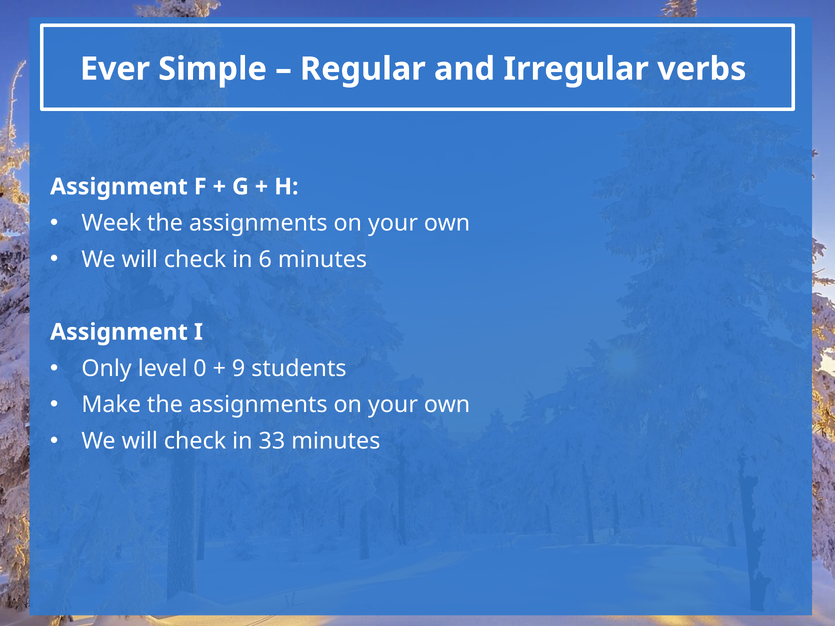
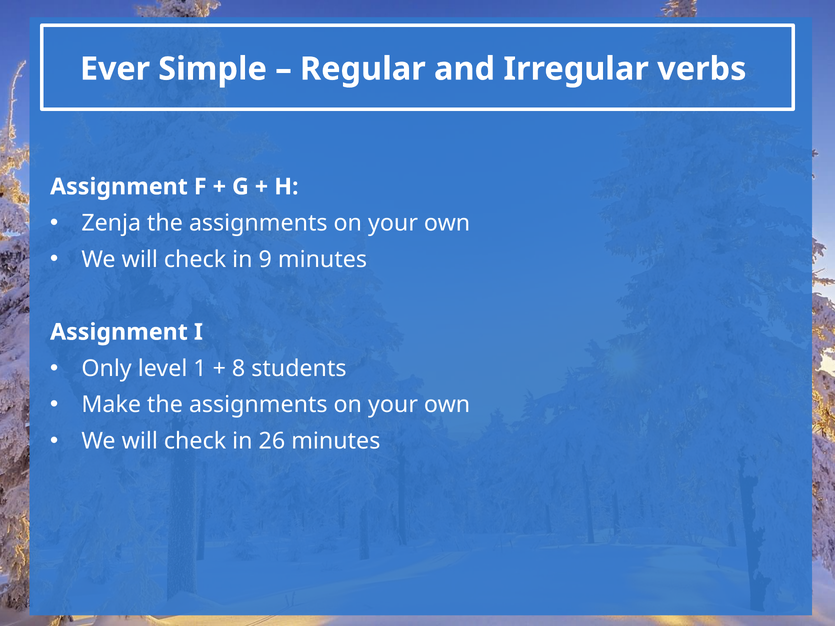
Week: Week -> Zenja
6: 6 -> 9
0: 0 -> 1
9: 9 -> 8
33: 33 -> 26
